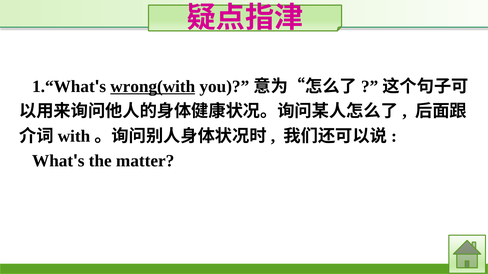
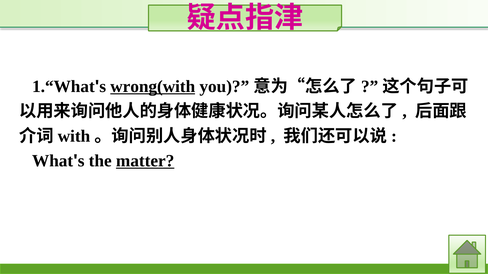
matter underline: none -> present
